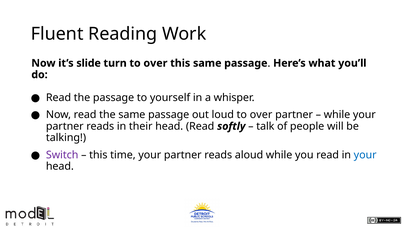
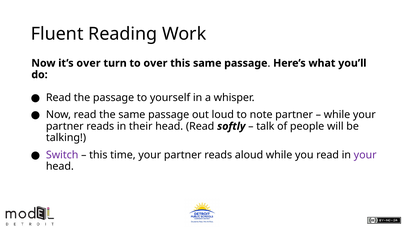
it’s slide: slide -> over
loud to over: over -> note
your at (365, 155) colour: blue -> purple
